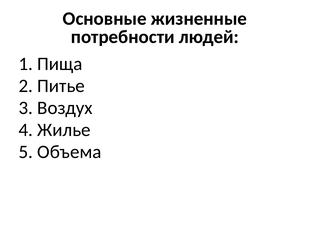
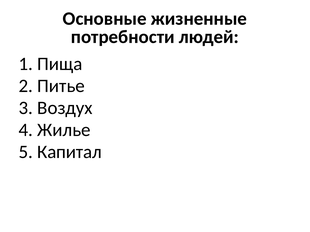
Объема: Объема -> Капитал
